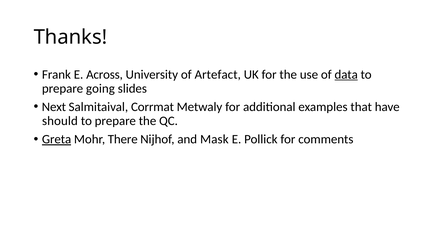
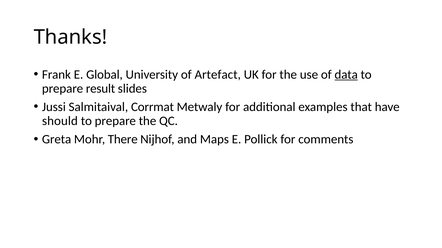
Across: Across -> Global
going: going -> result
Next: Next -> Jussi
Greta underline: present -> none
Mask: Mask -> Maps
